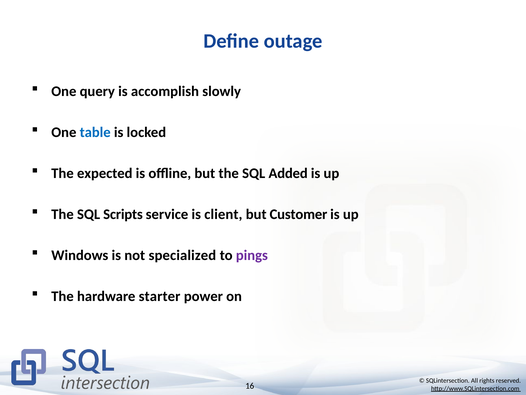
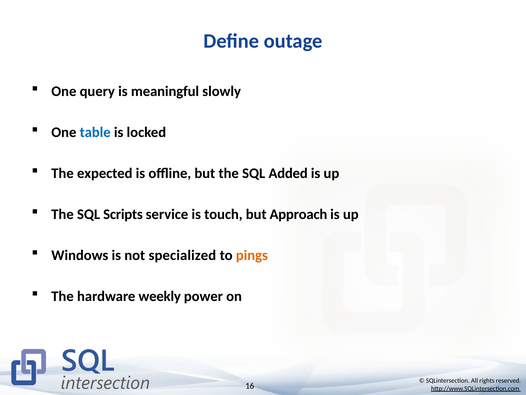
accomplish: accomplish -> meaningful
client: client -> touch
Customer: Customer -> Approach
pings colour: purple -> orange
starter: starter -> weekly
